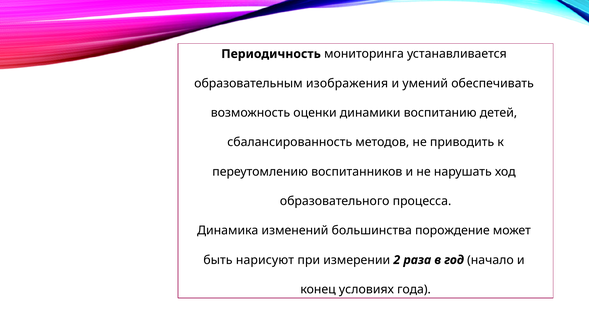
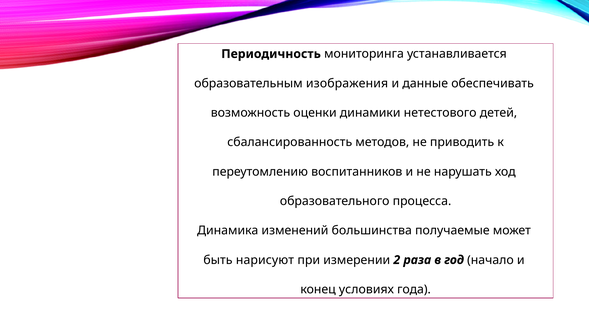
умений: умений -> данные
воспитанию: воспитанию -> нетестового
порождение: порождение -> получаемые
